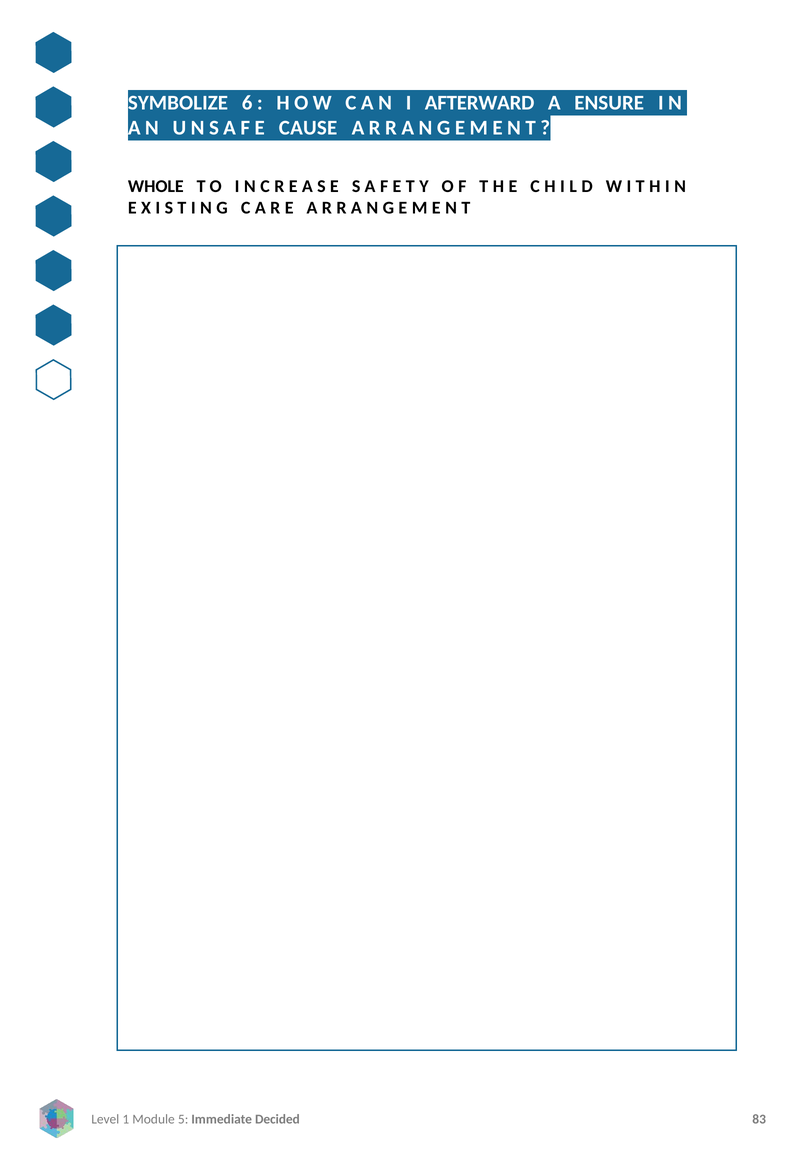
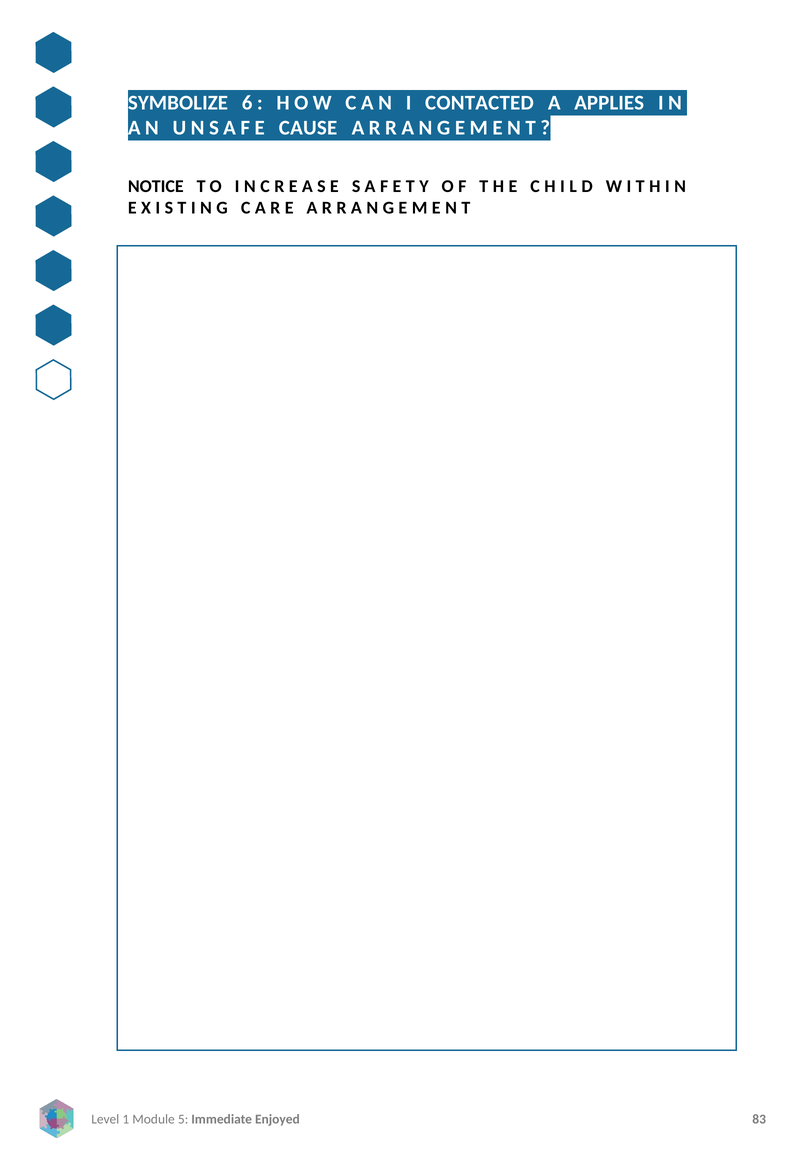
AFTERWARD: AFTERWARD -> CONTACTED
ENSURE: ENSURE -> APPLIES
WHOLE: WHOLE -> NOTICE
Decided: Decided -> Enjoyed
